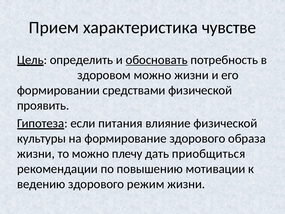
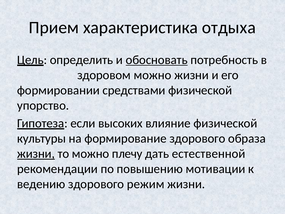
чувстве: чувстве -> отдыха
проявить: проявить -> упорство
питания: питания -> высоких
жизни at (36, 154) underline: none -> present
приобщиться: приобщиться -> естественной
